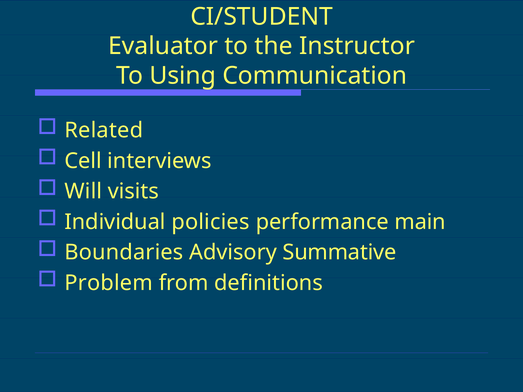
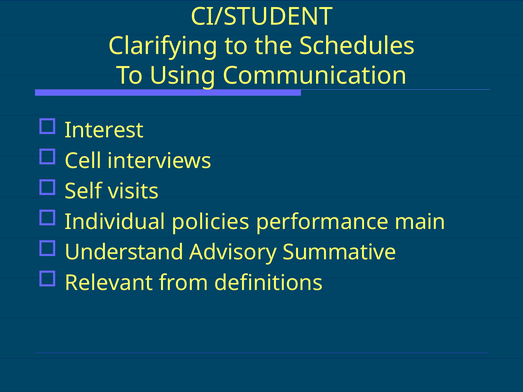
Evaluator: Evaluator -> Clarifying
Instructor: Instructor -> Schedules
Related: Related -> Interest
Will: Will -> Self
Boundaries: Boundaries -> Understand
Problem: Problem -> Relevant
